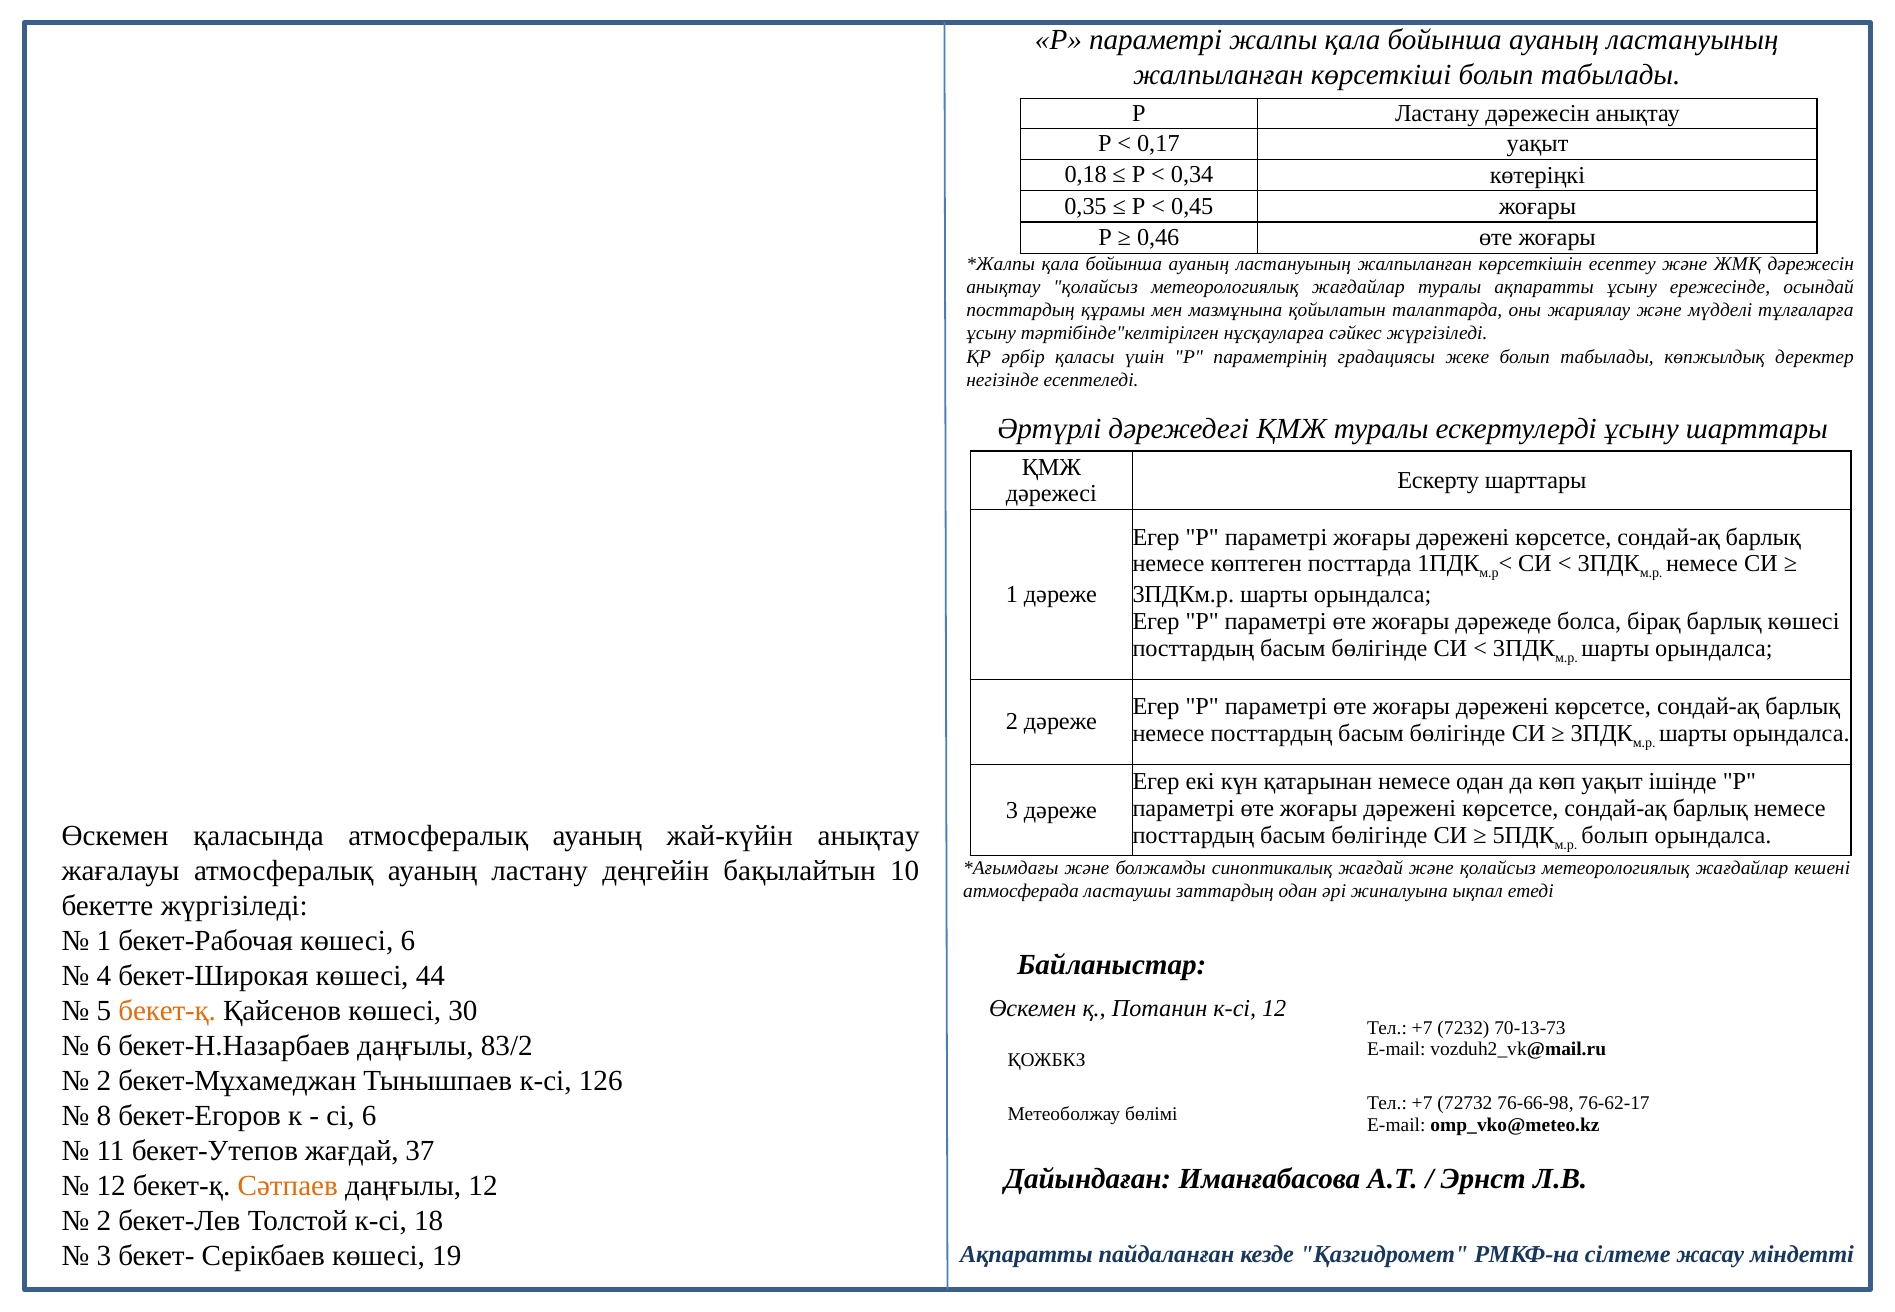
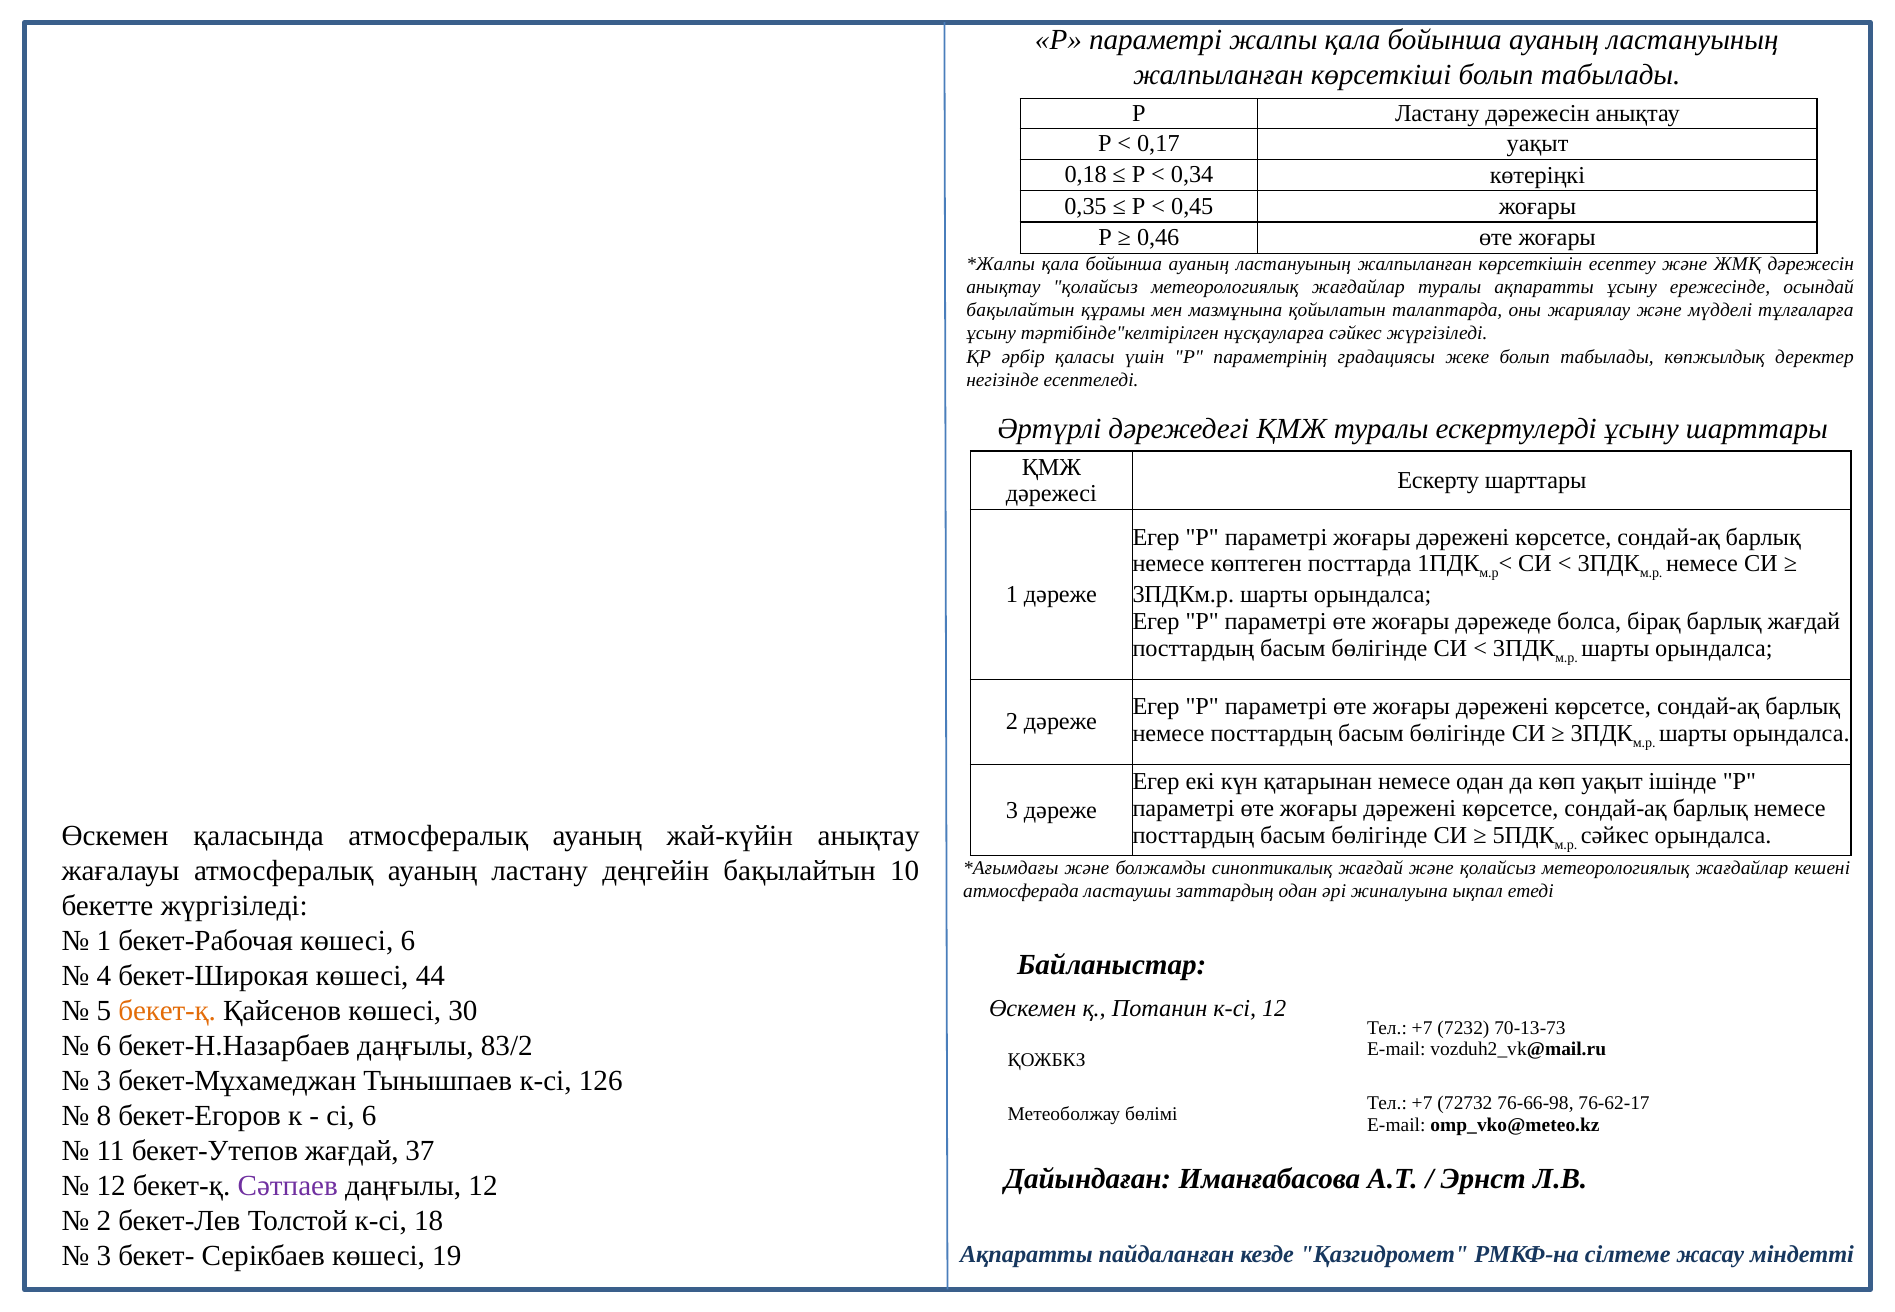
посттардың at (1021, 310): посттардың -> бақылайтын
барлық көшесі: көшесі -> жағдай
болып at (1615, 835): болып -> сәйкес
2 at (104, 1080): 2 -> 3
Сәтпаев colour: orange -> purple
